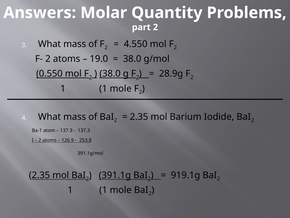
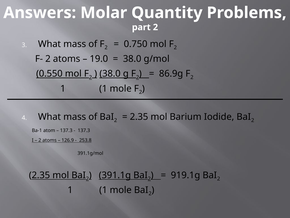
4.550: 4.550 -> 0.750
28.9g: 28.9g -> 86.9g
